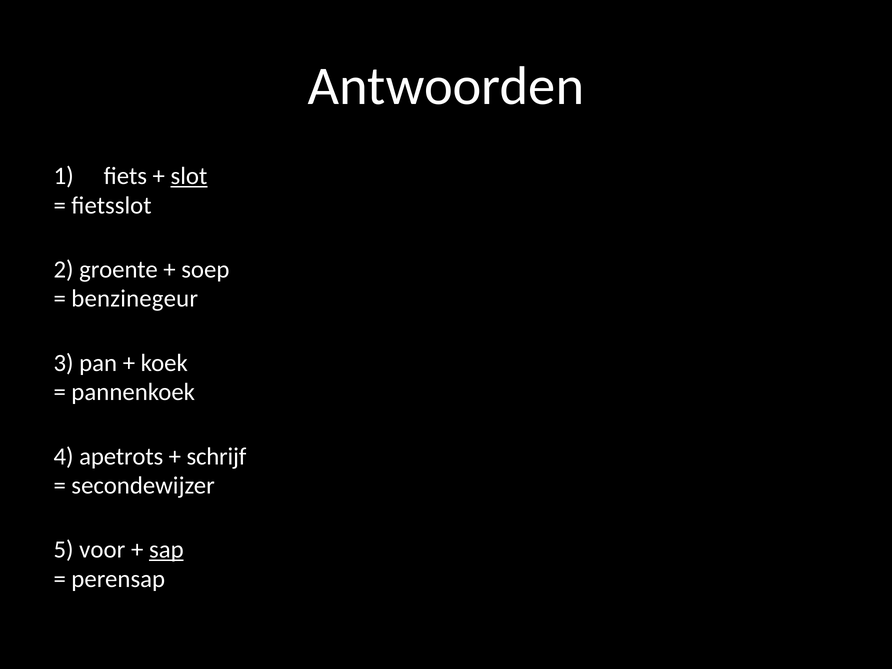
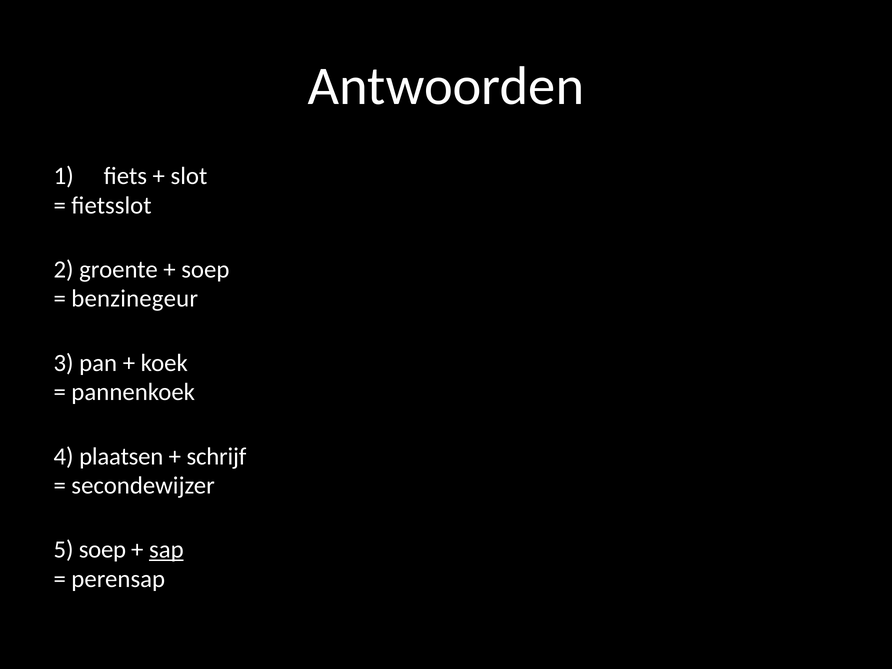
slot underline: present -> none
apetrots: apetrots -> plaatsen
5 voor: voor -> soep
